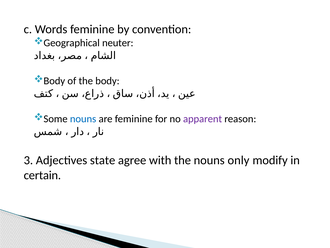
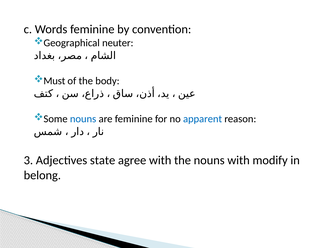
Body at (54, 81): Body -> Must
apparent colour: purple -> blue
nouns only: only -> with
certain: certain -> belong
